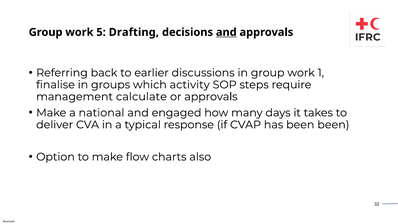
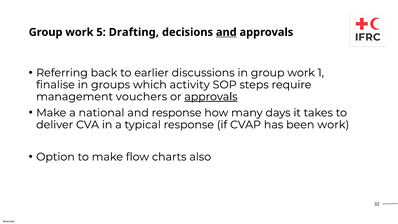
calculate: calculate -> vouchers
approvals at (211, 97) underline: none -> present
and engaged: engaged -> response
been been: been -> work
